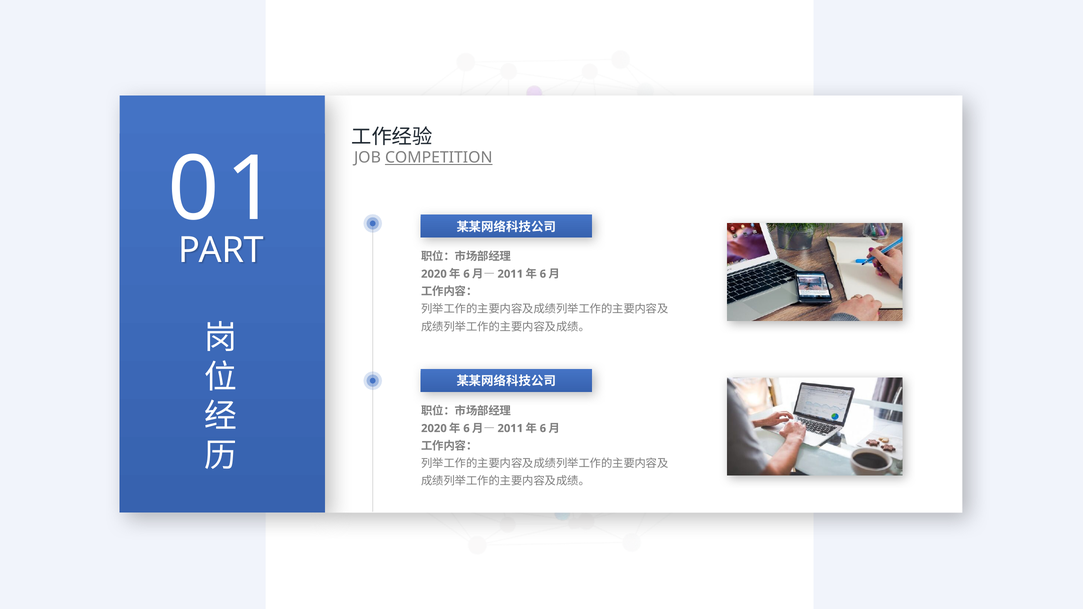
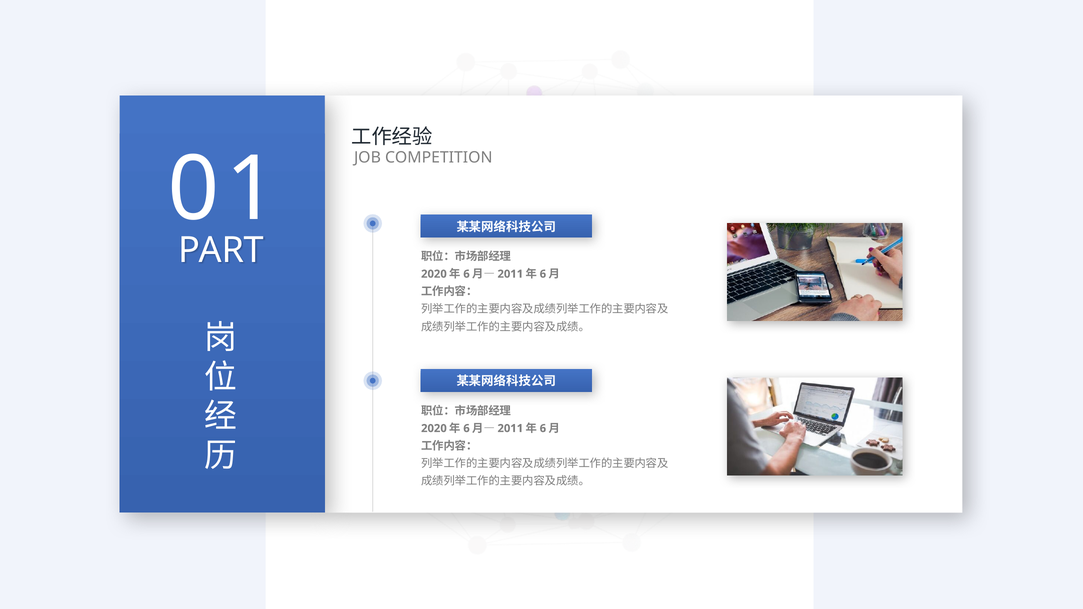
COMPETITION underline: present -> none
